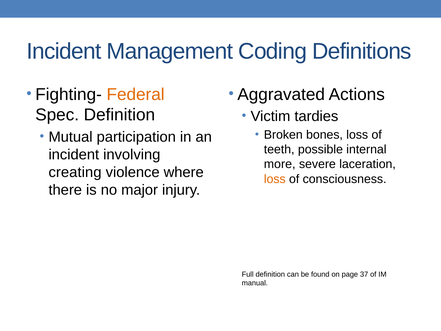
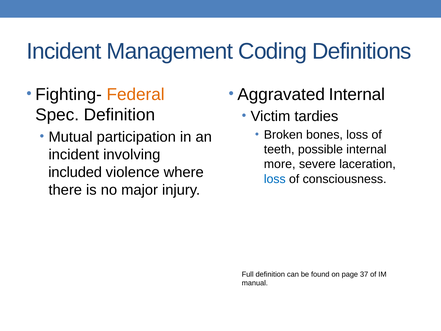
Aggravated Actions: Actions -> Internal
creating: creating -> included
loss at (275, 179) colour: orange -> blue
